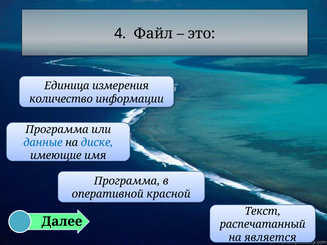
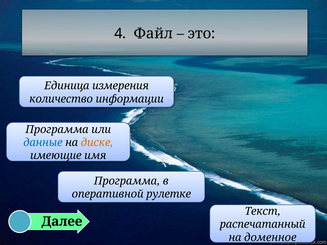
диске colour: blue -> orange
красной: красной -> рулетке
является: является -> доменное
